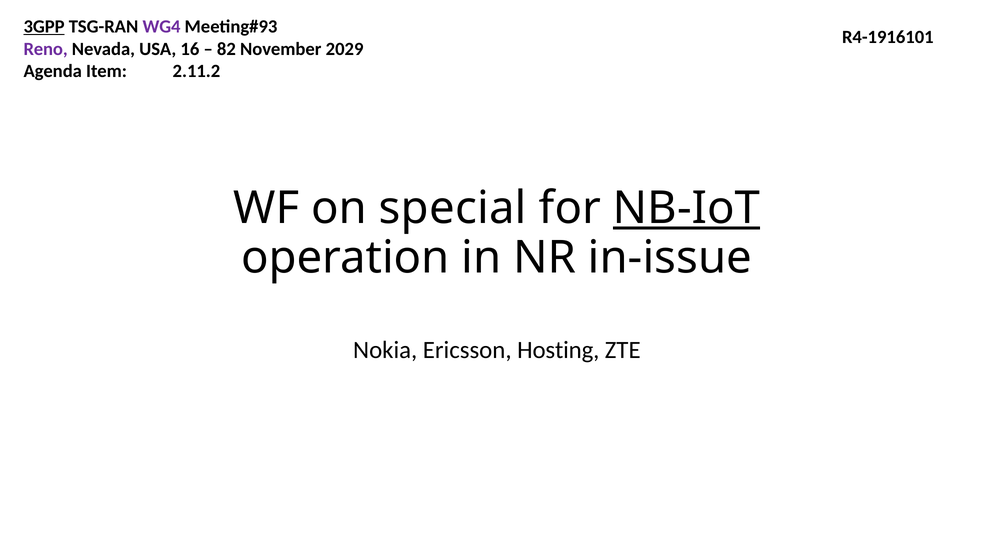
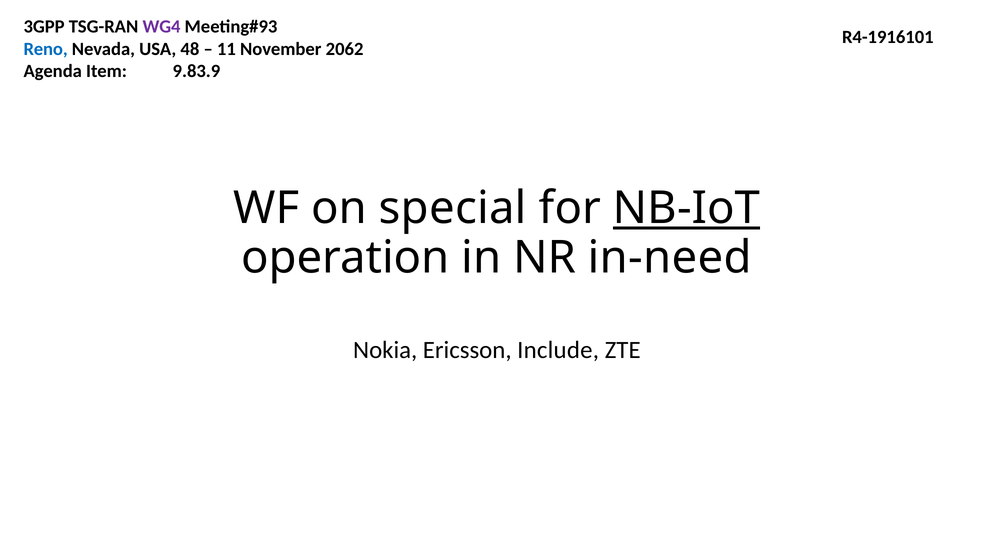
3GPP underline: present -> none
Reno colour: purple -> blue
16: 16 -> 48
82: 82 -> 11
2029: 2029 -> 2062
2.11.2: 2.11.2 -> 9.83.9
in-issue: in-issue -> in-need
Hosting: Hosting -> Include
